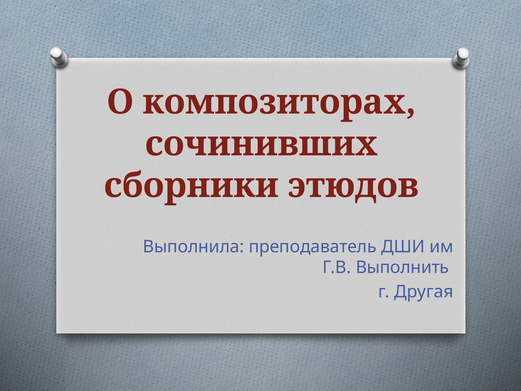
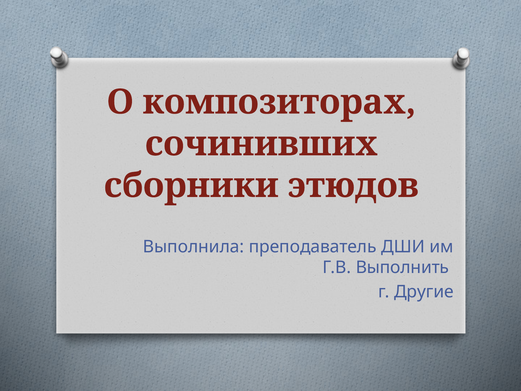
Другая: Другая -> Другие
